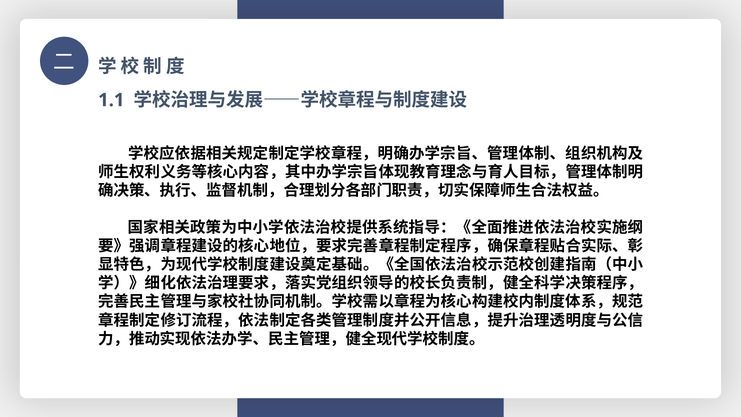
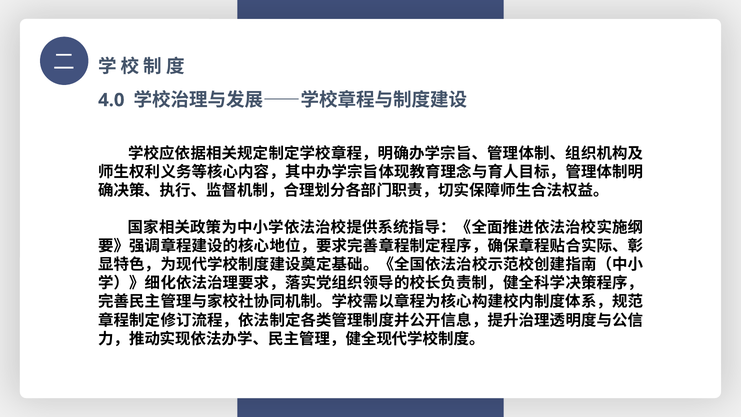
1.1: 1.1 -> 4.0
